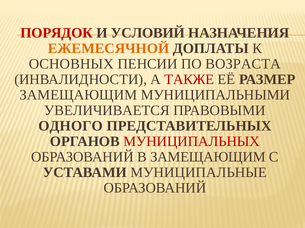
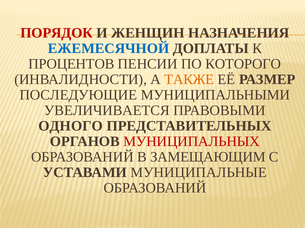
УСЛОВИЙ: УСЛОВИЙ -> ЖЕНЩИН
ЕЖЕМЕСЯЧНОЙ colour: orange -> blue
ОСНОВНЫХ: ОСНОВНЫХ -> ПРОЦЕНТОВ
ВОЗРАСТА: ВОЗРАСТА -> КОТОРОГО
ТАКЖЕ colour: red -> orange
ЗАМЕЩАЮЩИМ at (78, 95): ЗАМЕЩАЮЩИМ -> ПОСЛЕДУЮЩИЕ
